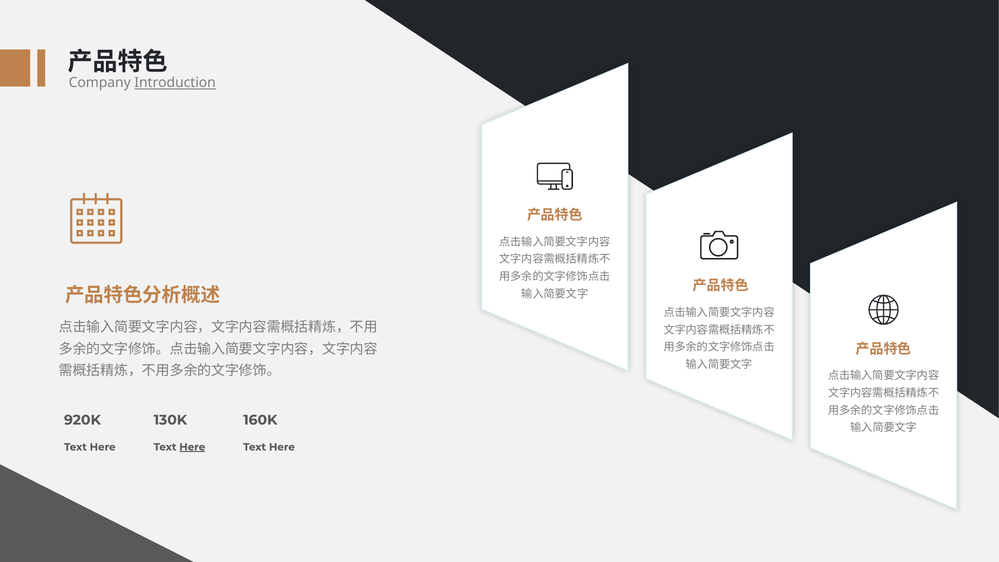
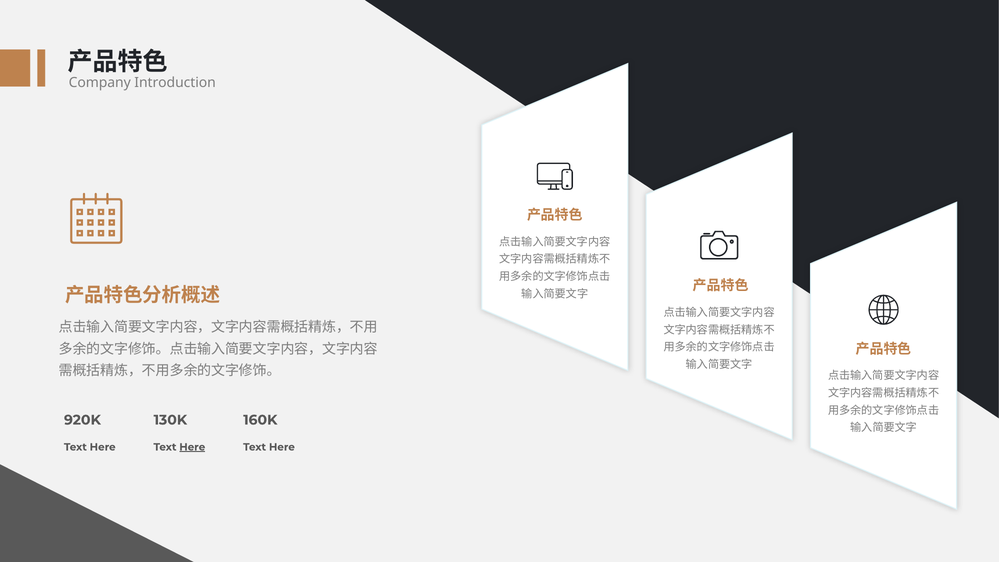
Introduction underline: present -> none
